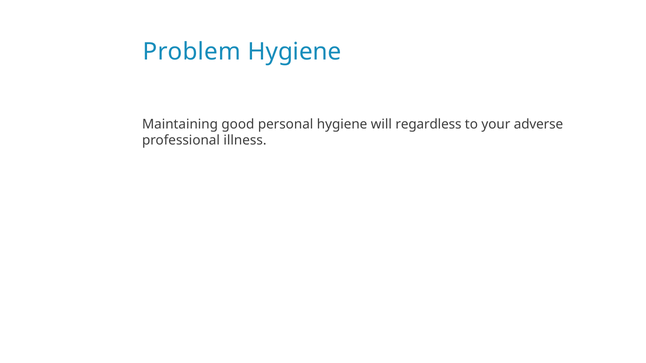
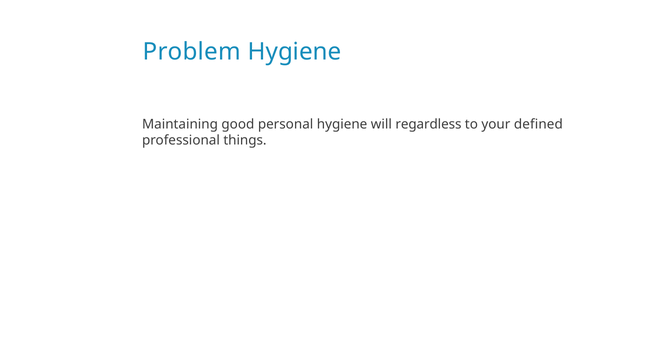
adverse: adverse -> defined
illness: illness -> things
